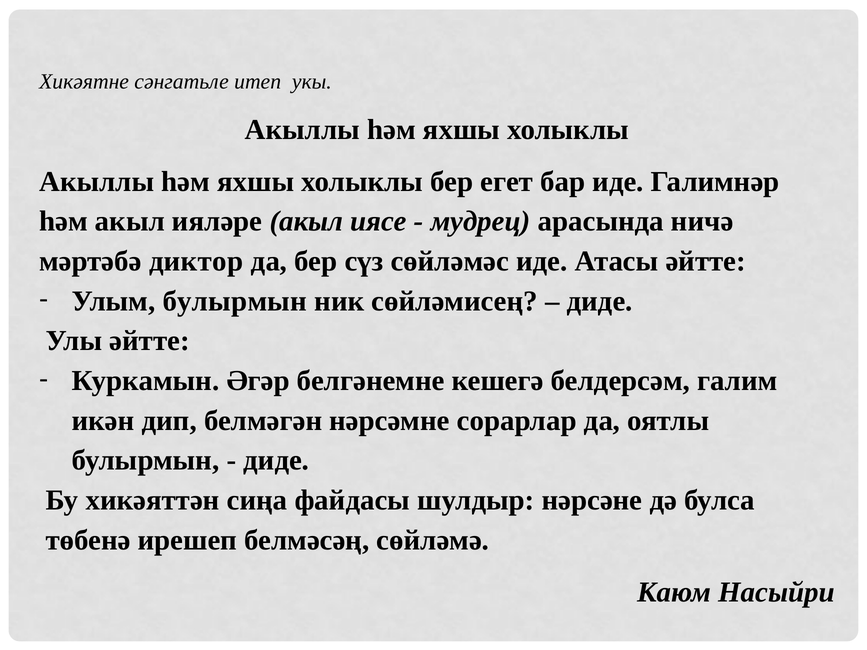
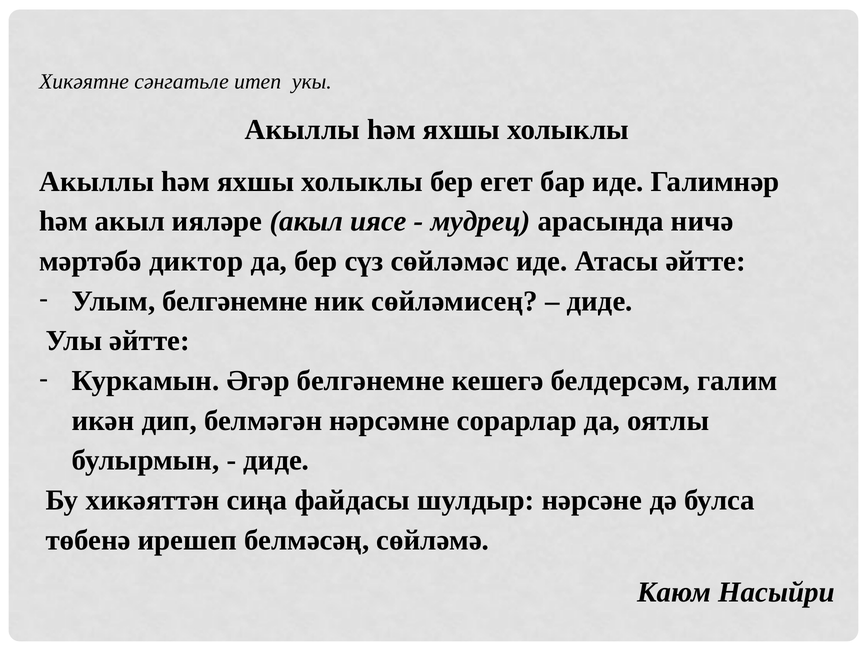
Улым булырмын: булырмын -> белгәнемне
